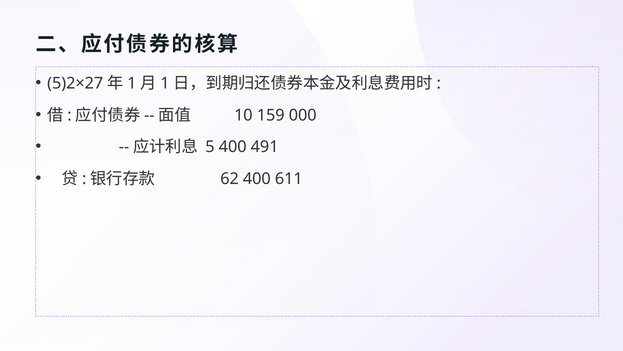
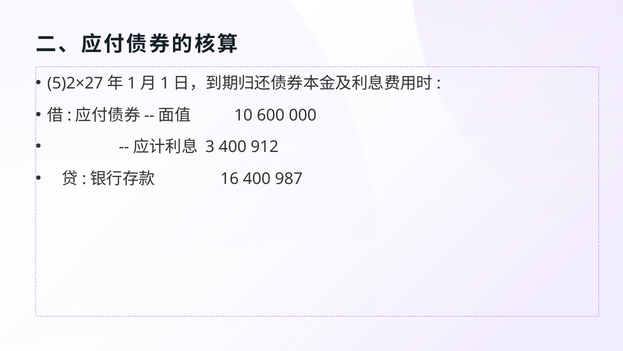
159: 159 -> 600
5: 5 -> 3
491: 491 -> 912
62: 62 -> 16
611: 611 -> 987
